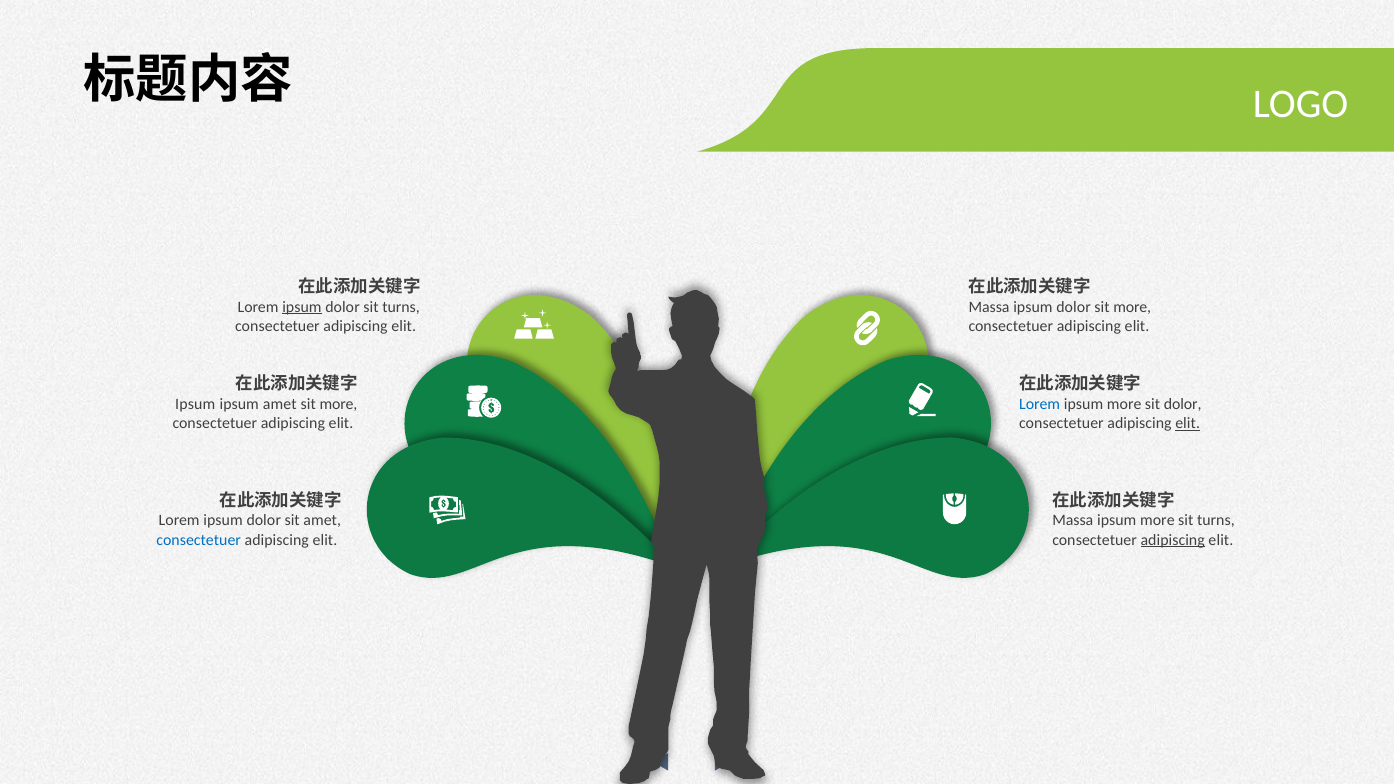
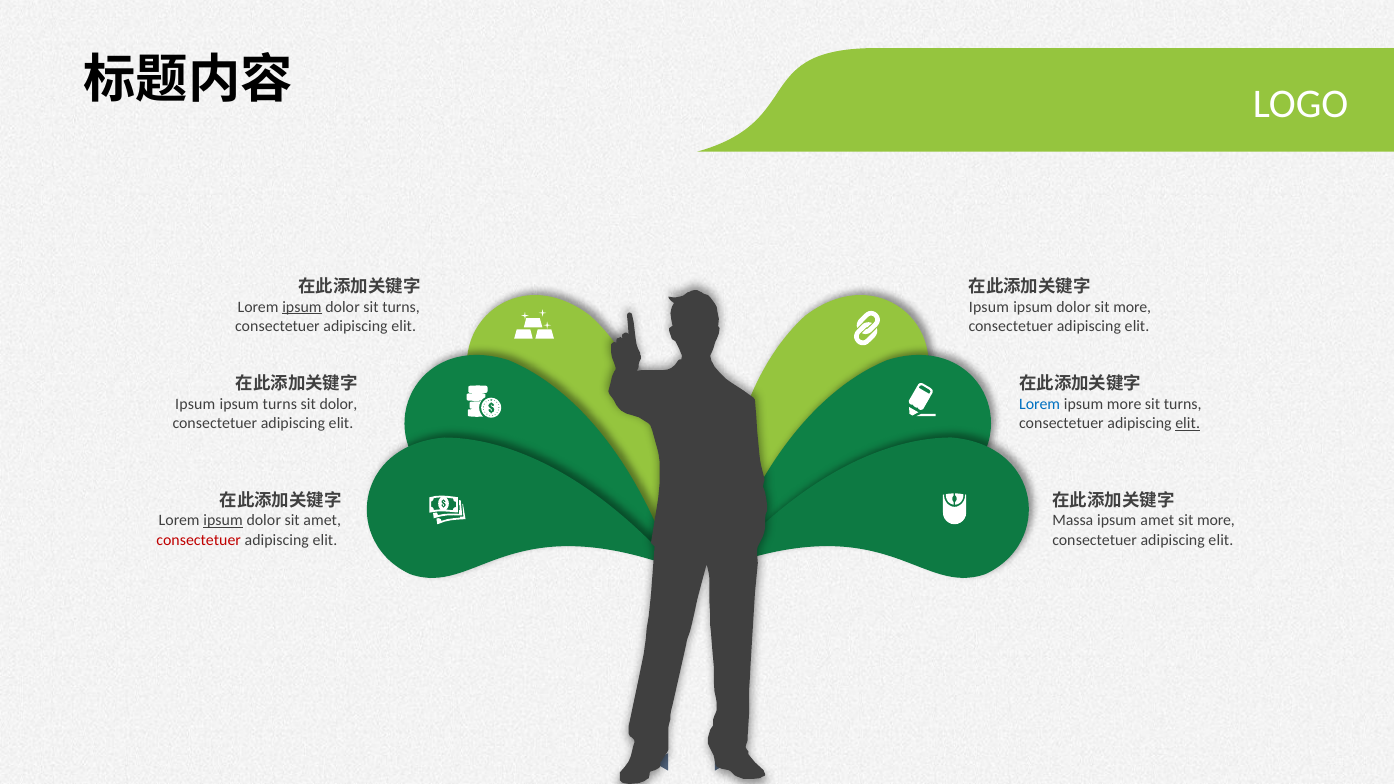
Massa at (989, 307): Massa -> Ipsum
ipsum amet: amet -> turns
more at (338, 404): more -> dolor
dolor at (1183, 404): dolor -> turns
ipsum at (223, 521) underline: none -> present
more at (1157, 521): more -> amet
turns at (1216, 521): turns -> more
consectetuer at (199, 540) colour: blue -> red
adipiscing at (1173, 540) underline: present -> none
